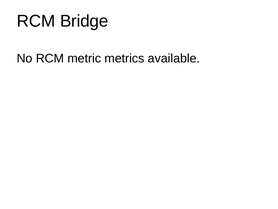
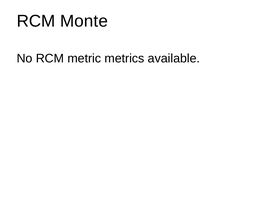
Bridge: Bridge -> Monte
